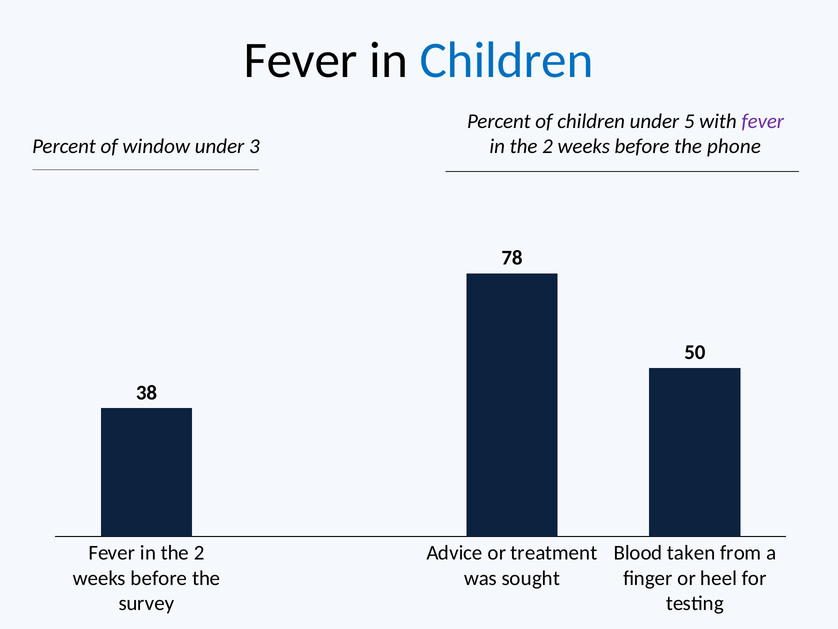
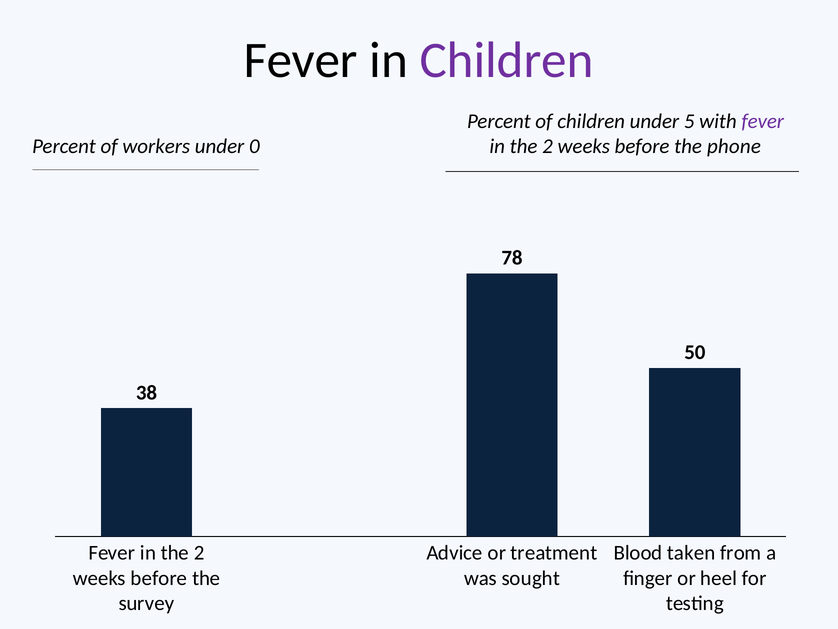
Children at (507, 60) colour: blue -> purple
window: window -> workers
3: 3 -> 0
